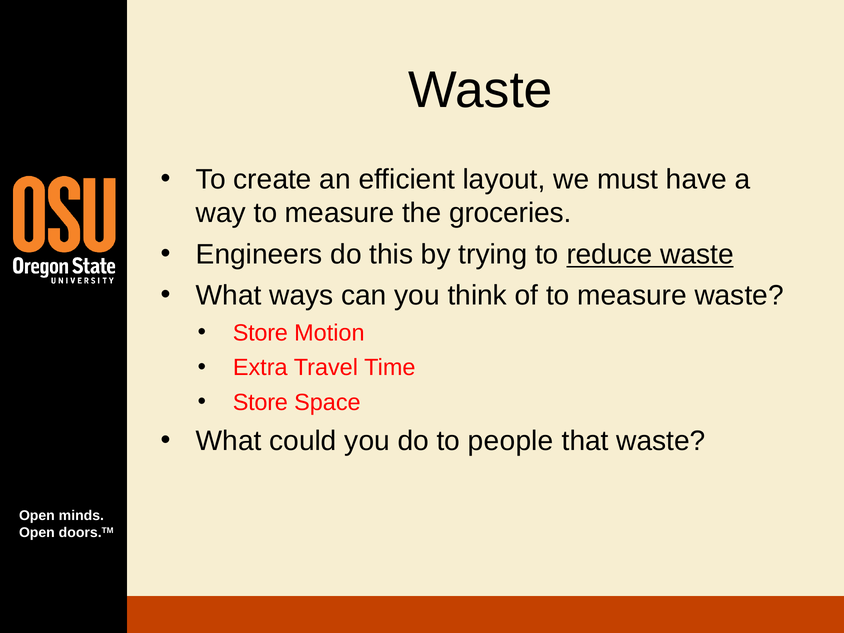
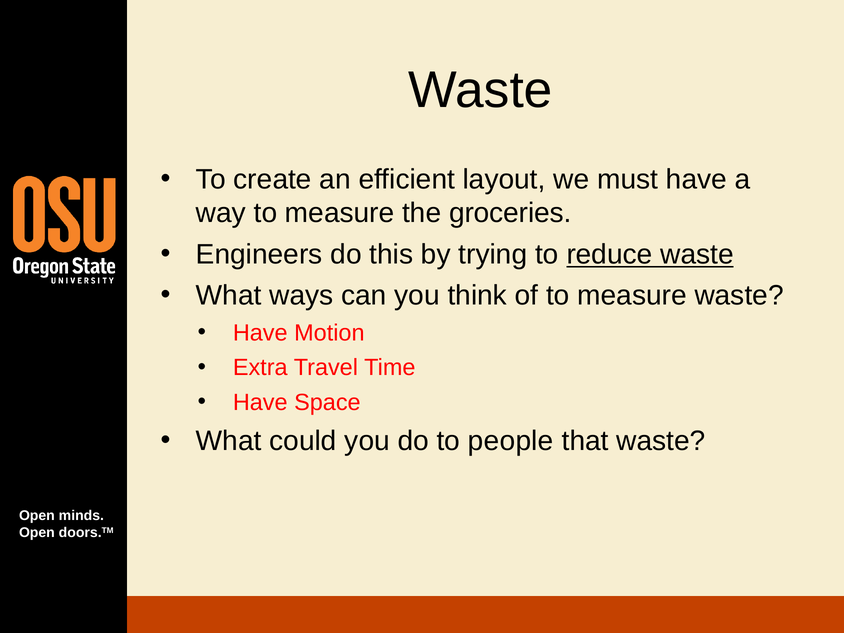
Store at (260, 333): Store -> Have
Store at (260, 402): Store -> Have
